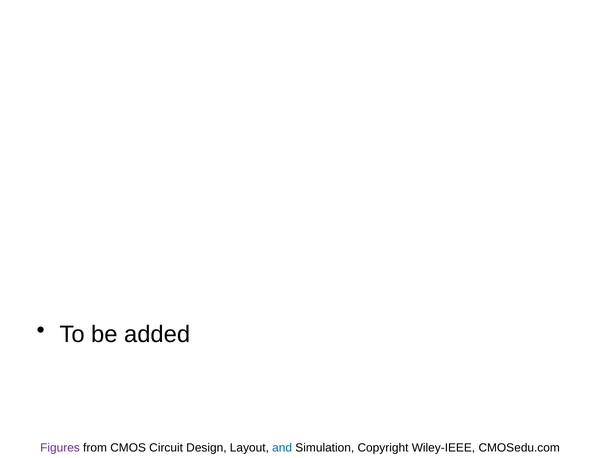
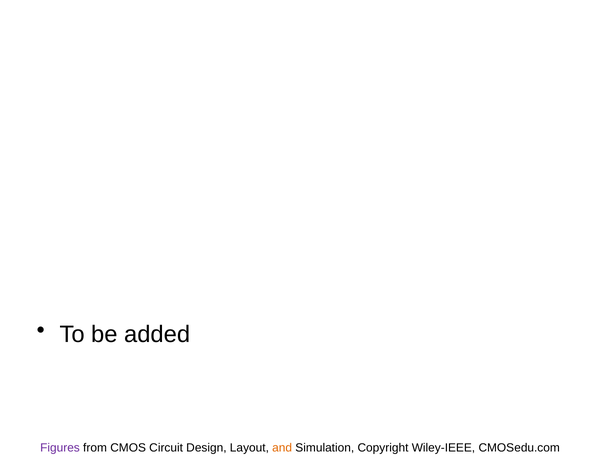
and colour: blue -> orange
